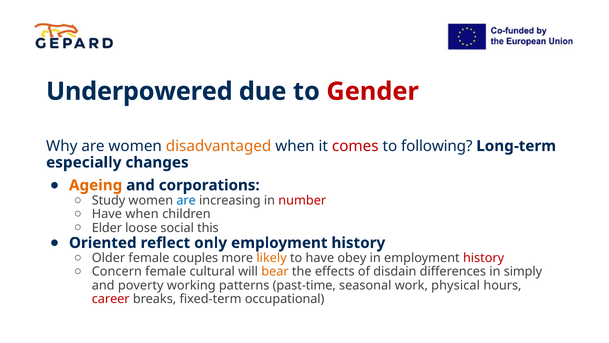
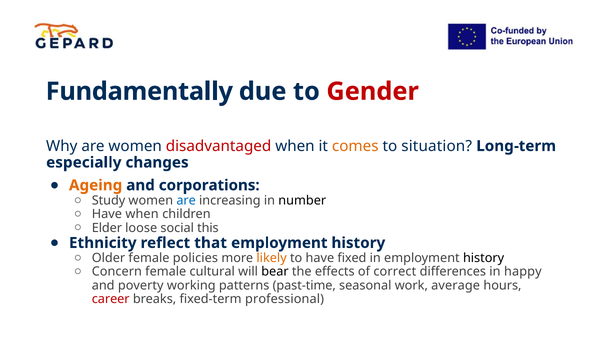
Underpowered: Underpowered -> Fundamentally
disadvantaged colour: orange -> red
comes colour: red -> orange
following: following -> situation
number colour: red -> black
Oriented: Oriented -> Ethnicity
only: only -> that
couples: couples -> policies
obey: obey -> fixed
history at (484, 258) colour: red -> black
bear colour: orange -> black
disdain: disdain -> correct
simply: simply -> happy
physical: physical -> average
occupational: occupational -> professional
